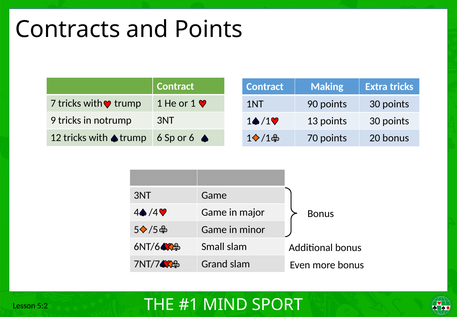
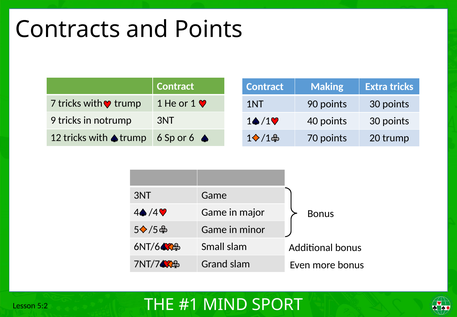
13: 13 -> 40
20 bonus: bonus -> trump
